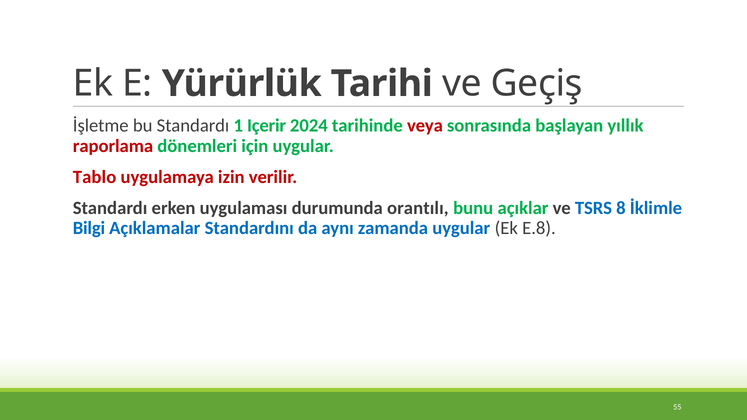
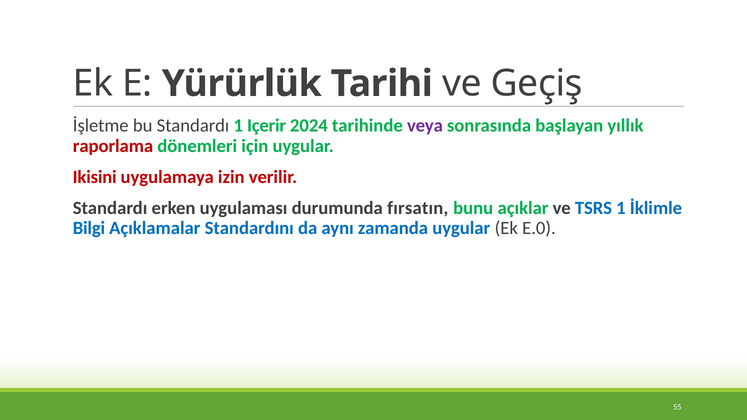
veya colour: red -> purple
Tablo: Tablo -> Ikisini
orantılı: orantılı -> fırsatın
TSRS 8: 8 -> 1
E.8: E.8 -> E.0
